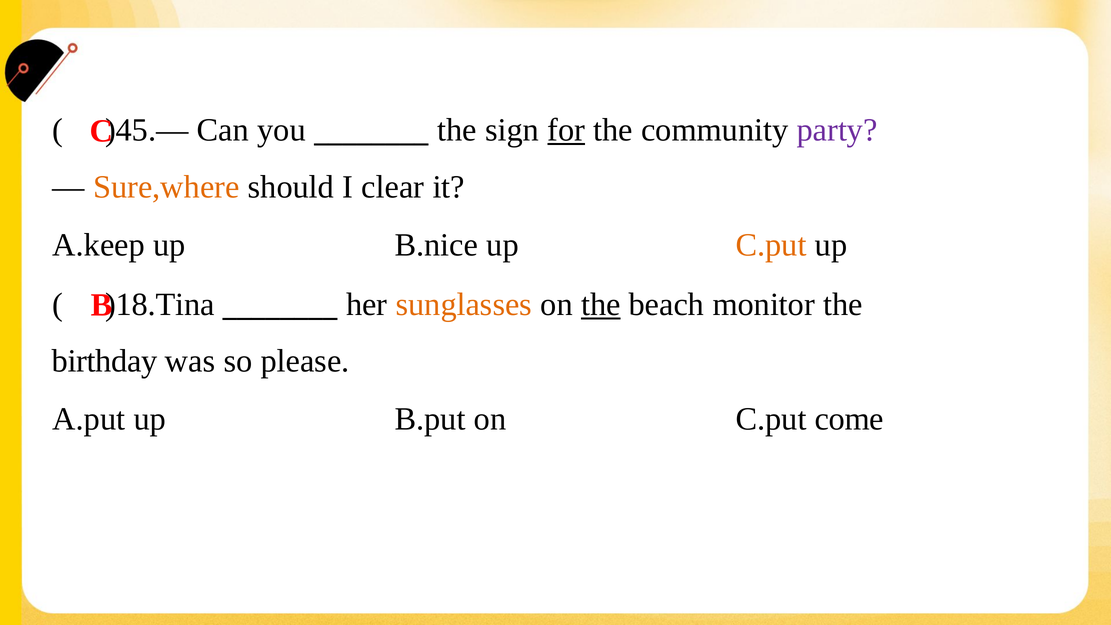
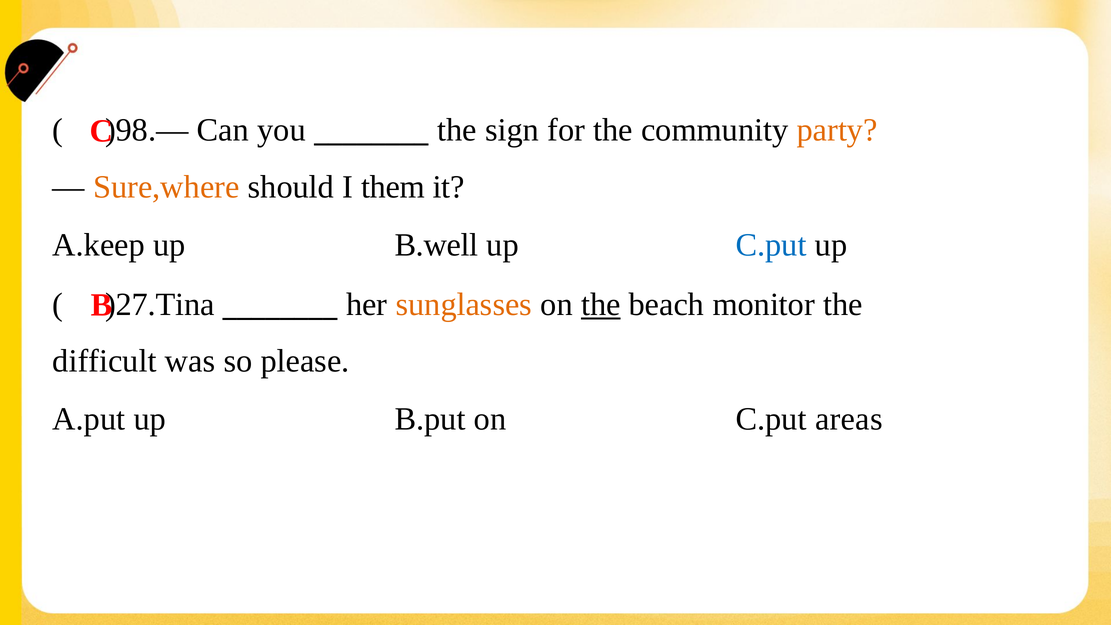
)45.—: )45.— -> )98.—
for underline: present -> none
party colour: purple -> orange
clear: clear -> them
B.nice: B.nice -> B.well
C.put at (771, 245) colour: orange -> blue
)18.Tina: )18.Tina -> )27.Tina
birthday: birthday -> difficult
come: come -> areas
